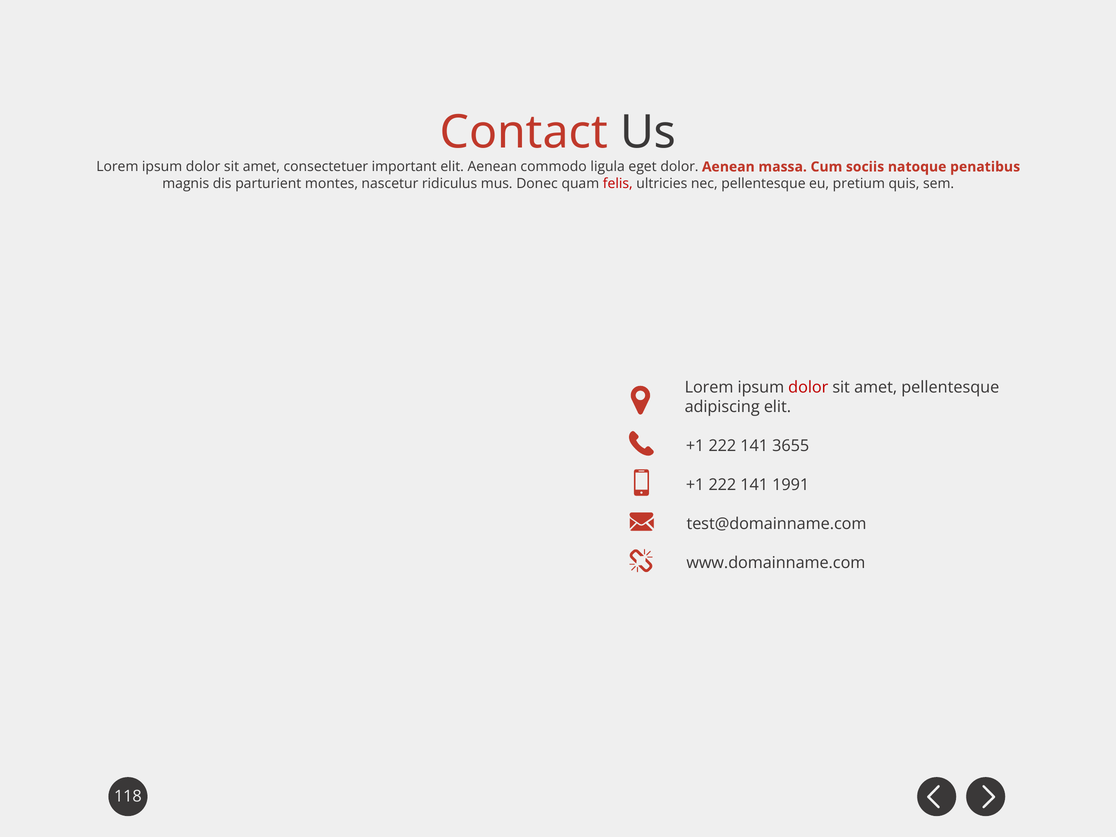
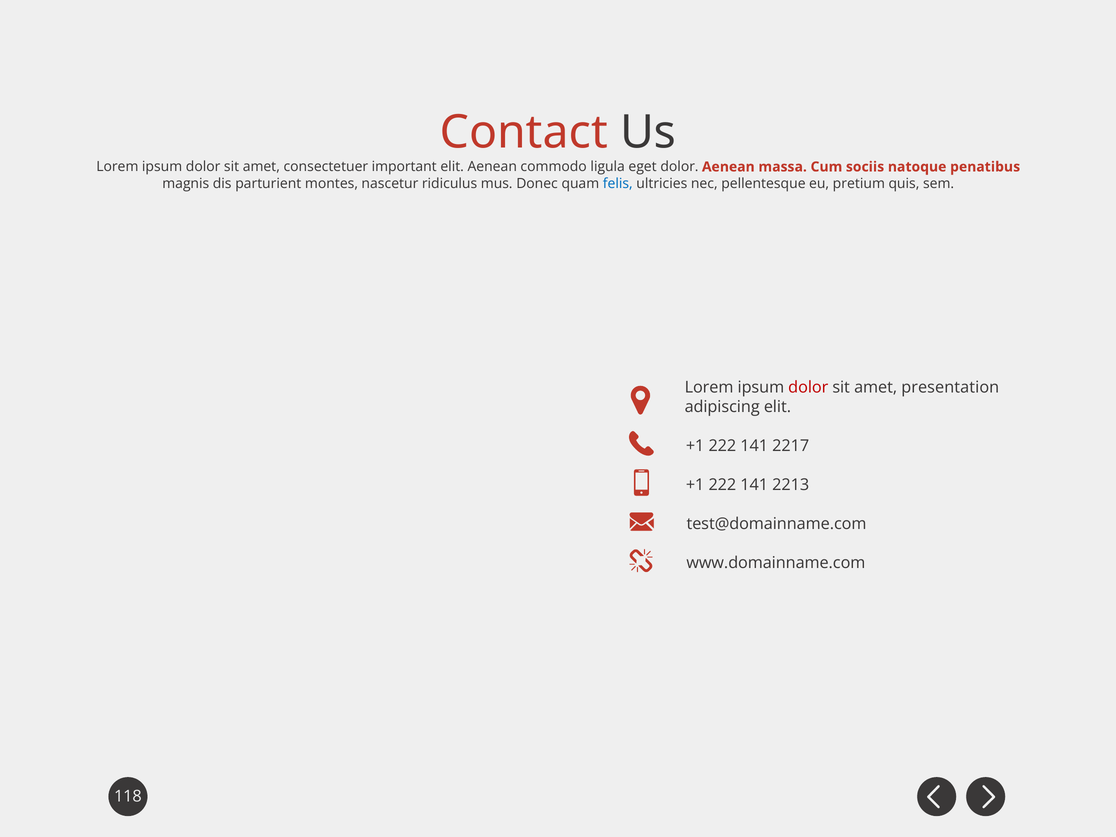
felis colour: red -> blue
amet pellentesque: pellentesque -> presentation
3655: 3655 -> 2217
1991: 1991 -> 2213
